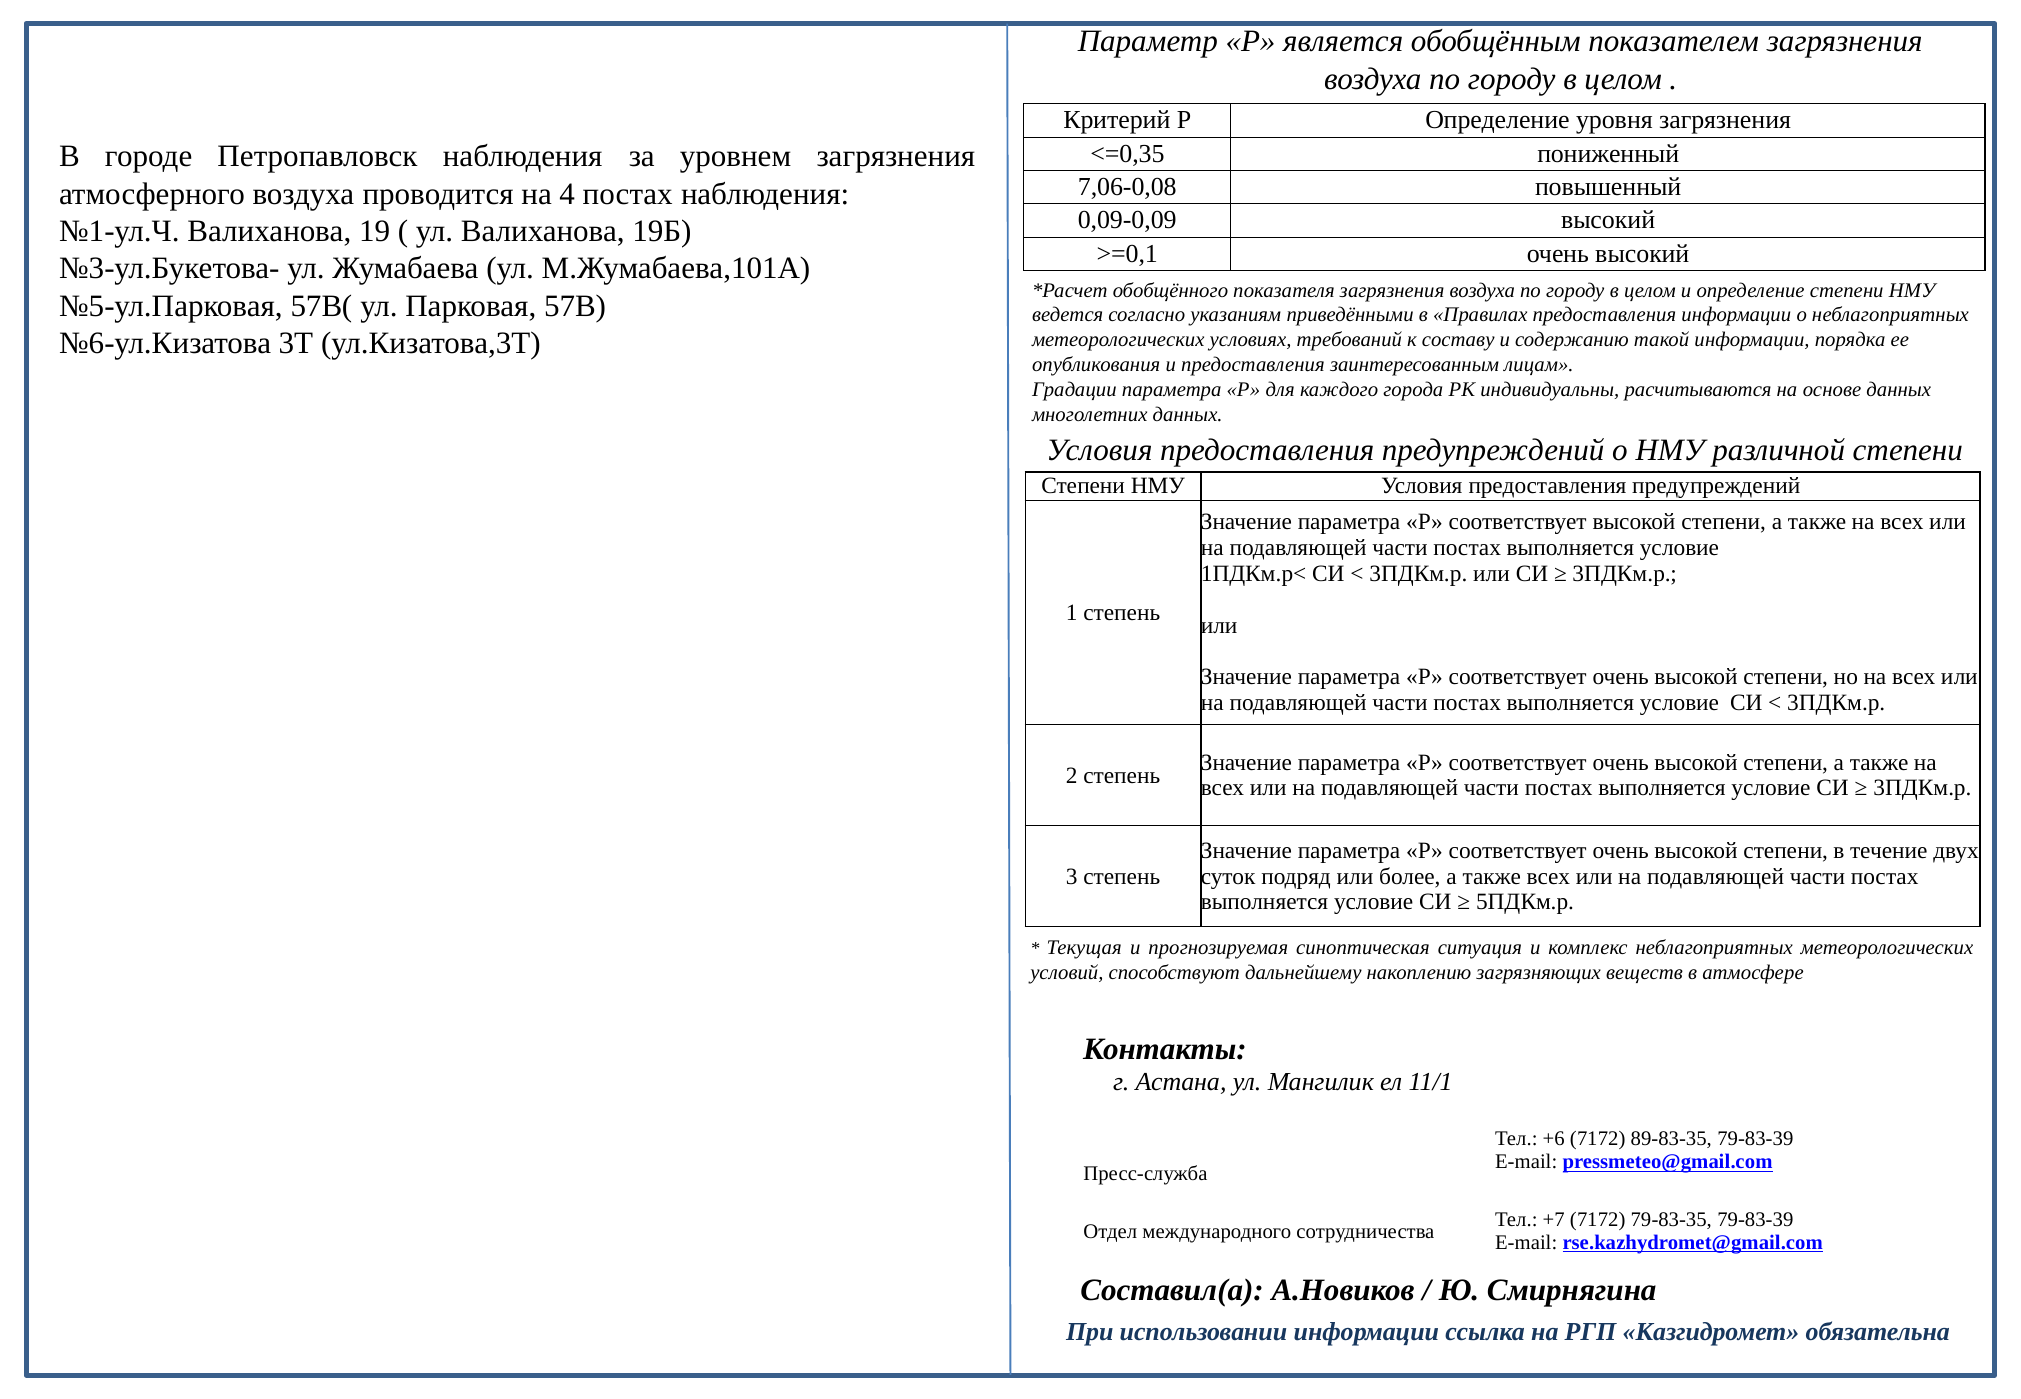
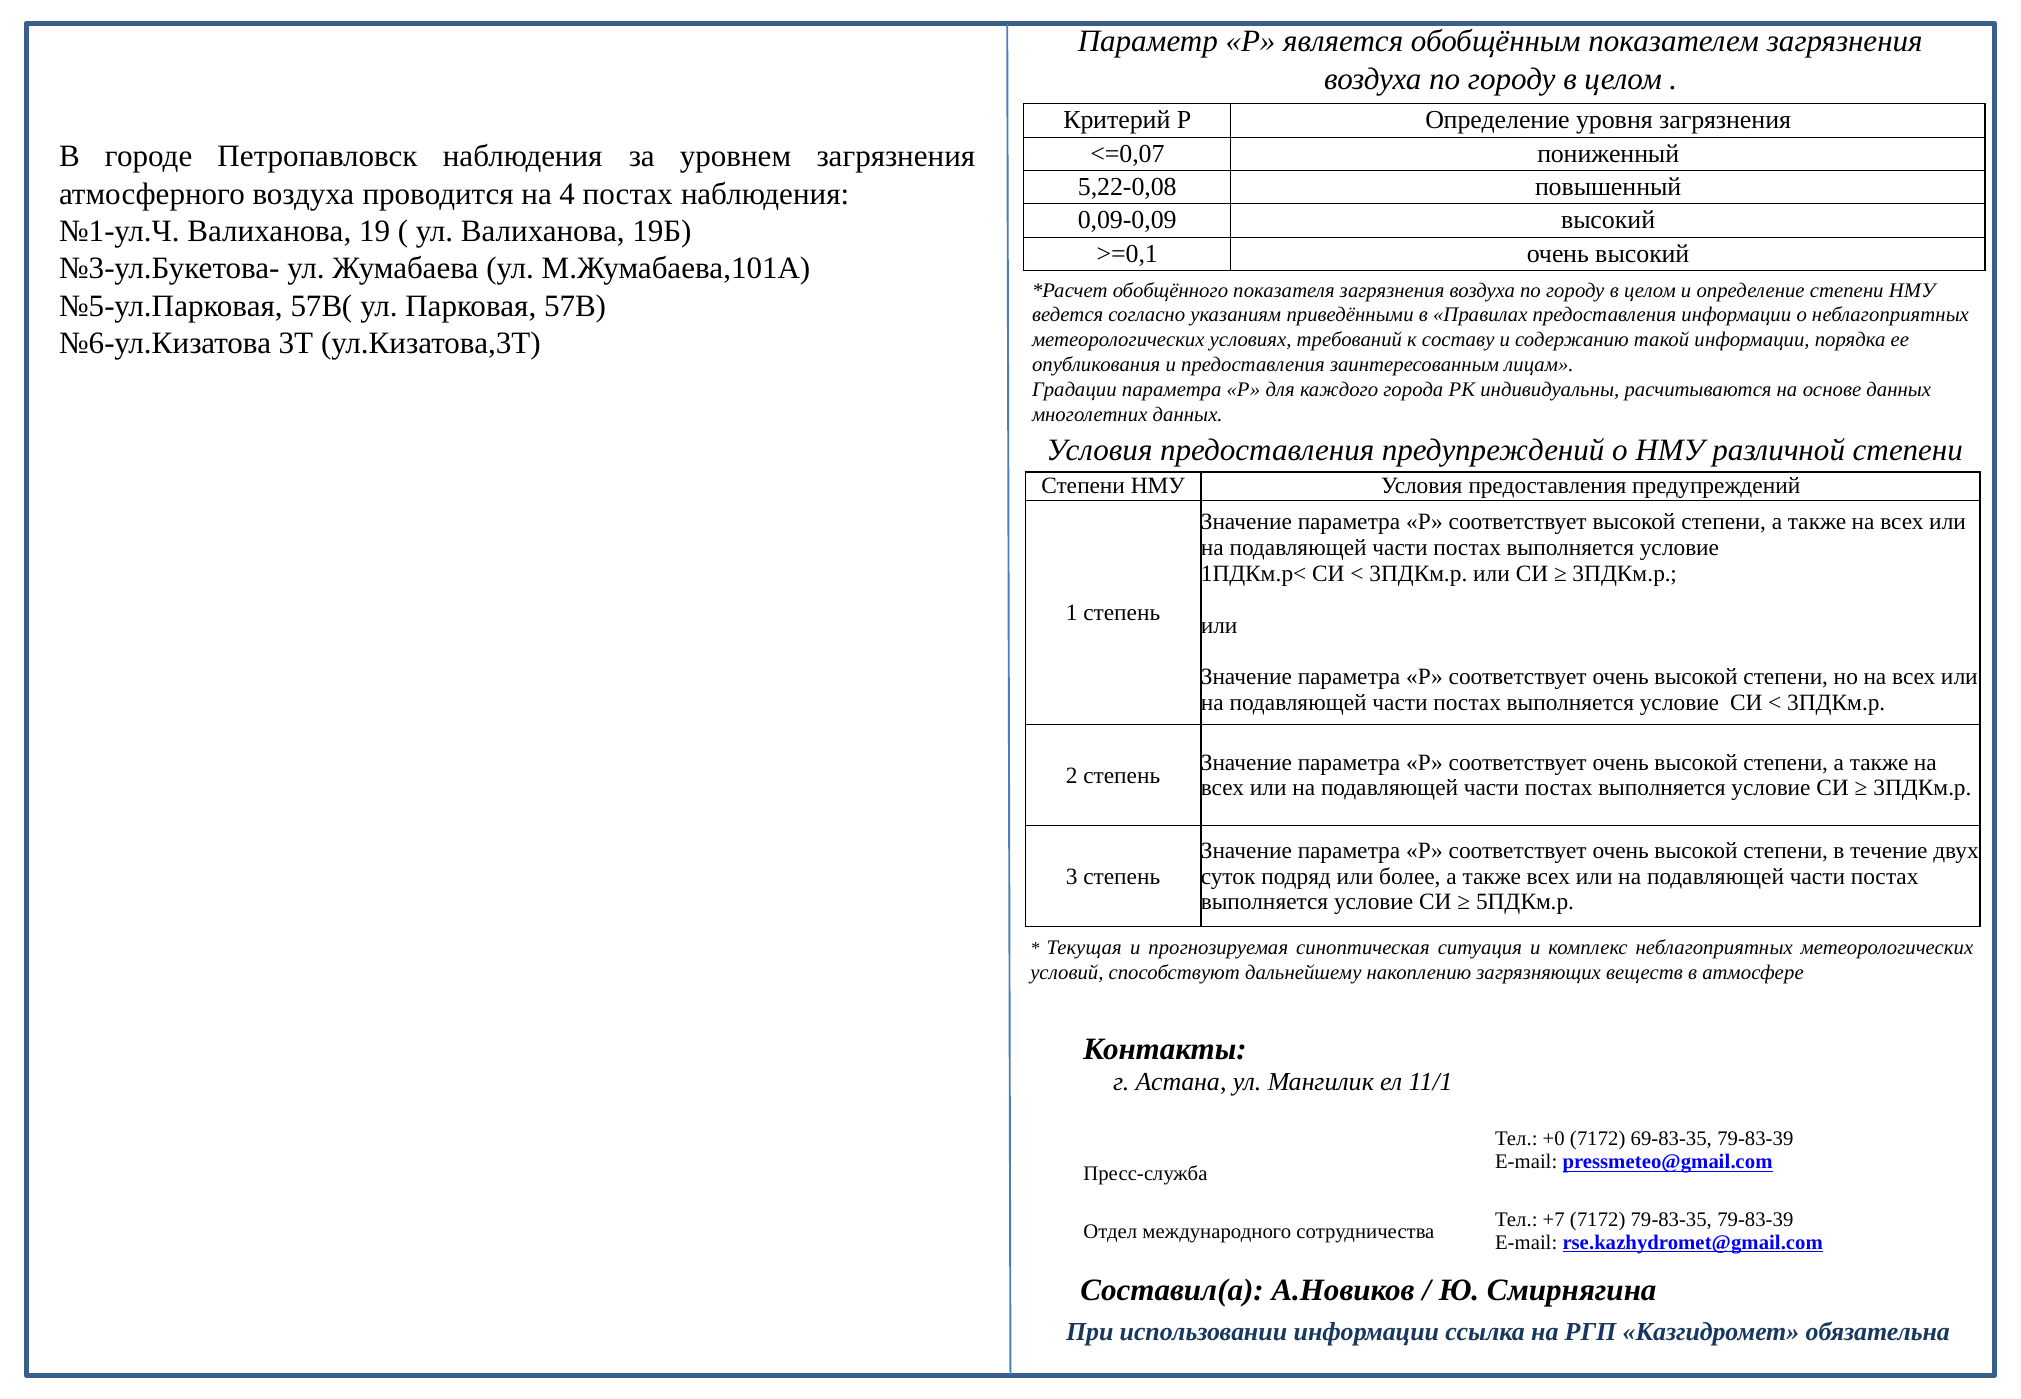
<=0,35: <=0,35 -> <=0,07
7,06-0,08: 7,06-0,08 -> 5,22-0,08
+6: +6 -> +0
89-83-35: 89-83-35 -> 69-83-35
